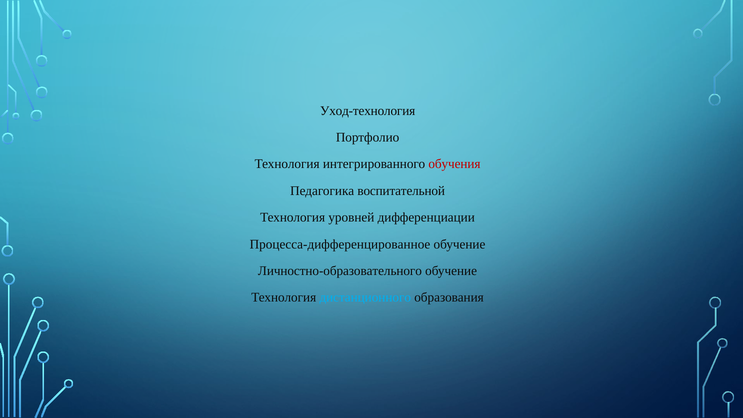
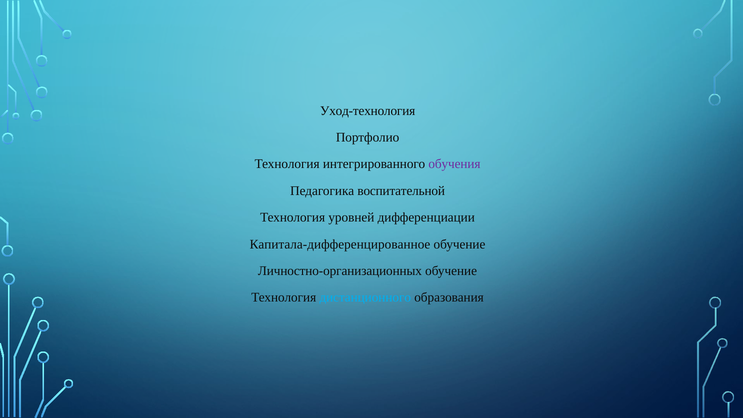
обучения colour: red -> purple
Процесса-дифференцированное: Процесса-дифференцированное -> Капитала-дифференцированное
Личностно-образовательного: Личностно-образовательного -> Личностно-организационных
